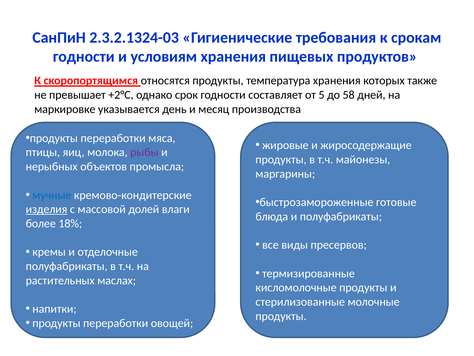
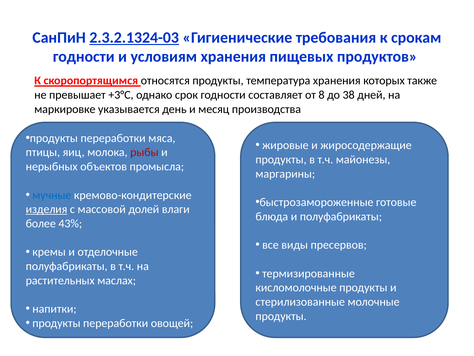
2.3.2.1324-03 underline: none -> present
+2°С: +2°С -> +3°С
5: 5 -> 8
58: 58 -> 38
рыбы colour: purple -> red
18%: 18% -> 43%
